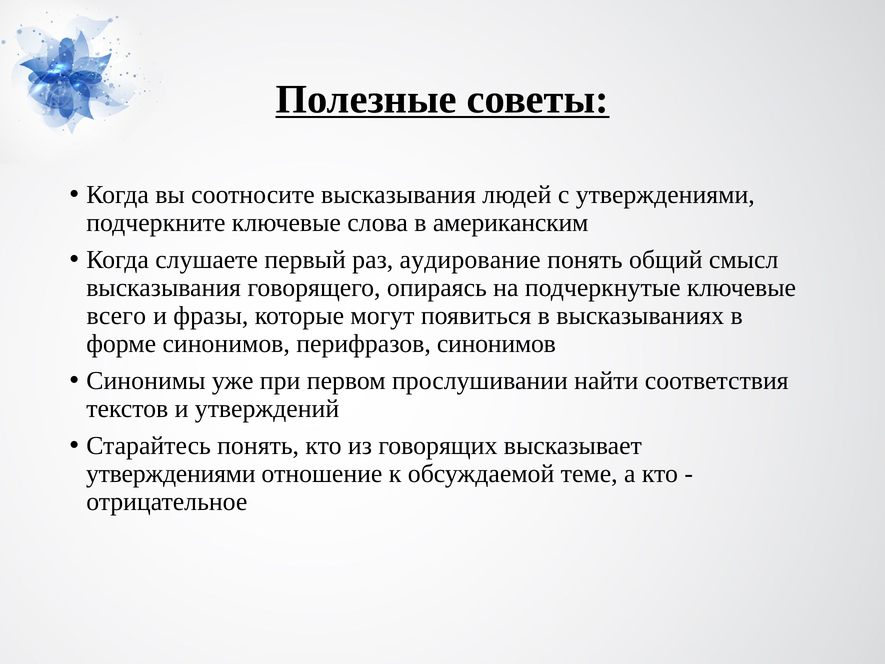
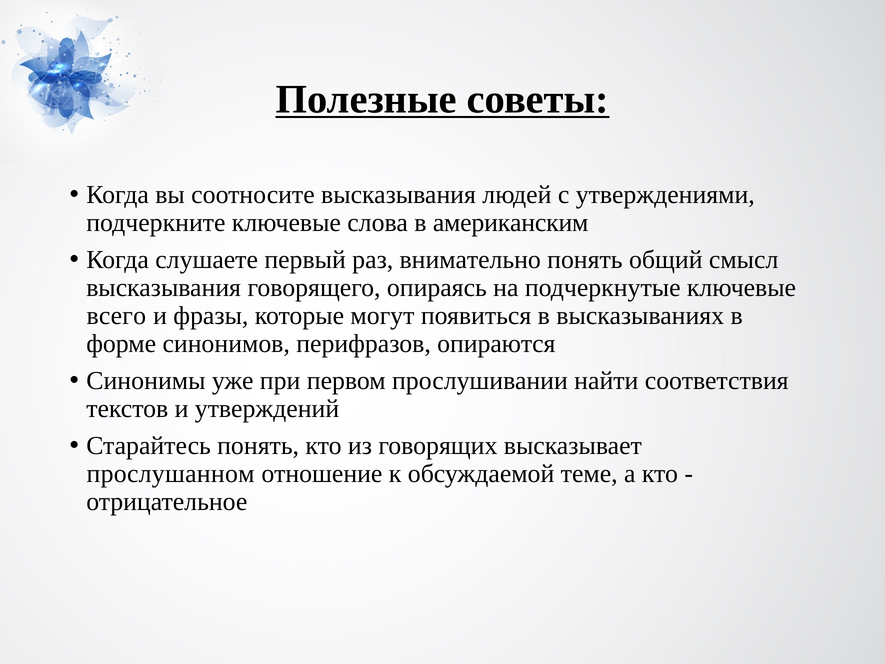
аудирование: аудирование -> внимательно
перифразов синонимов: синонимов -> опираются
утверждениями at (171, 473): утверждениями -> прослушанном
